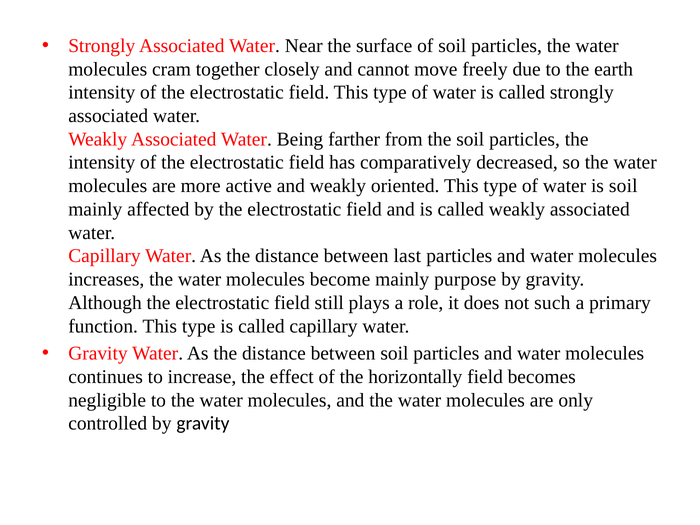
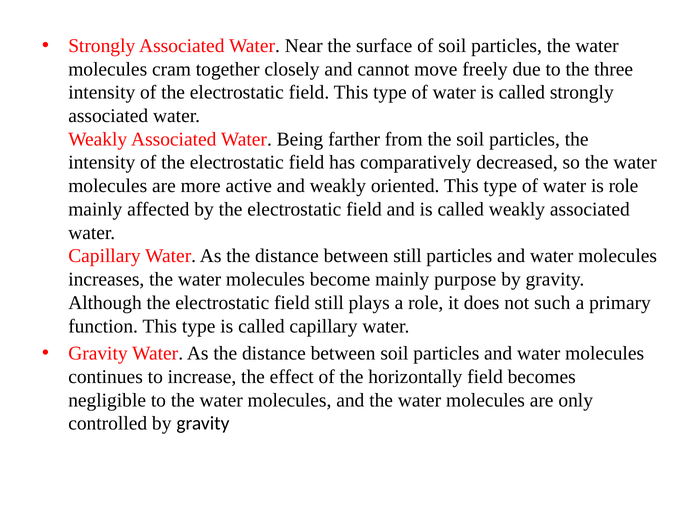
earth: earth -> three
is soil: soil -> role
between last: last -> still
